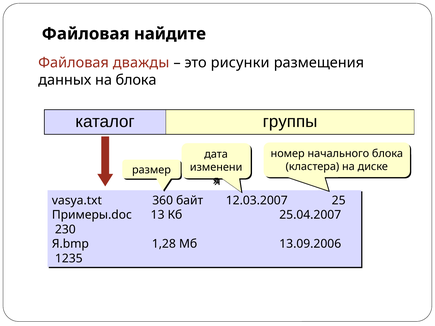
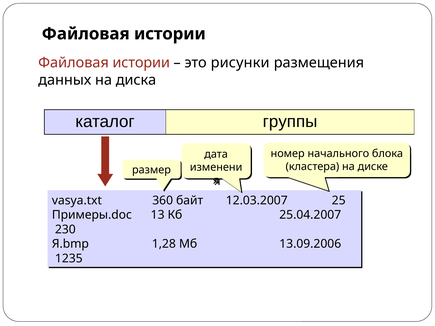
найдите at (170, 34): найдите -> истории
дважды at (141, 63): дважды -> истории
на блока: блока -> диска
